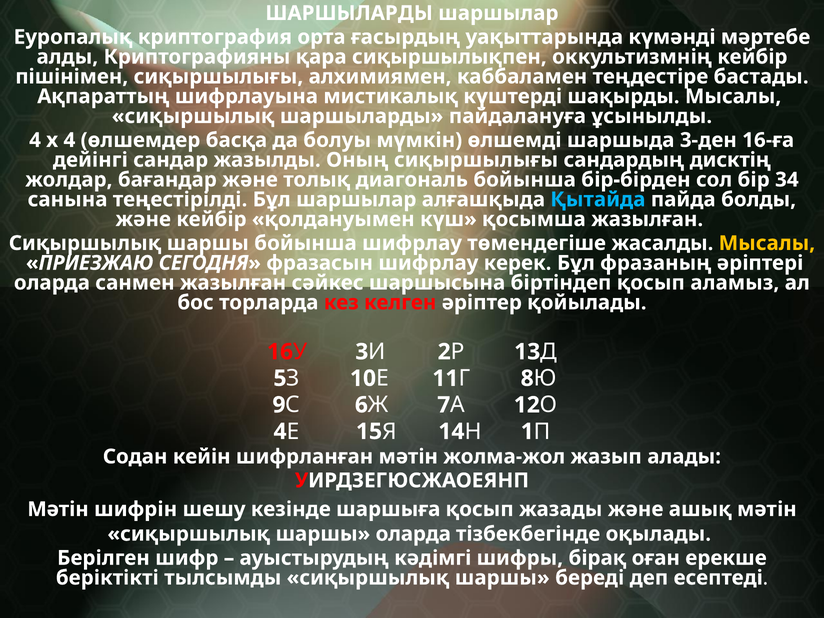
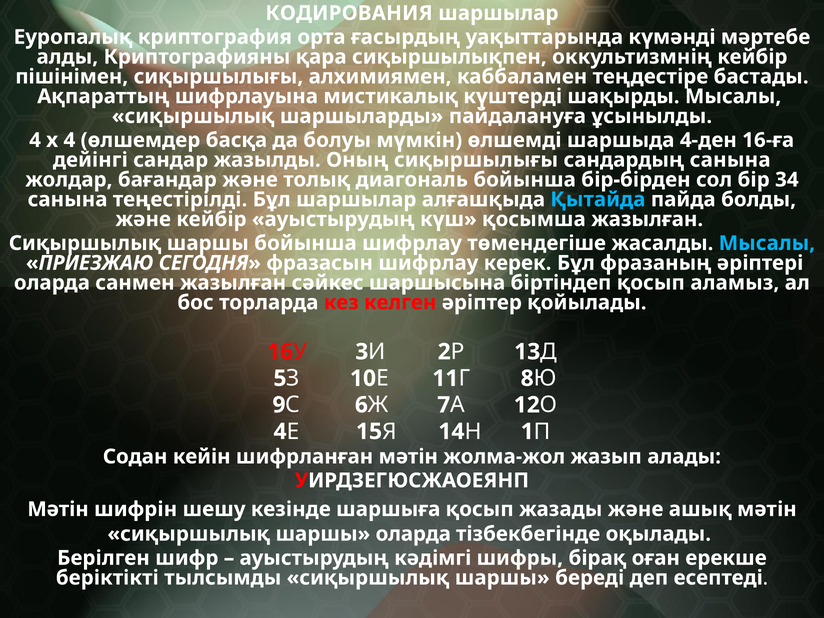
ШАРШЫЛАРДЫ at (349, 13): ШАРШЫЛАРДЫ -> КОДИРОВАНИЯ
3-ден: 3-ден -> 4-ден
сандардың дисктiң: дисктiң -> санына
кейбiр қолдануымен: қолдануымен -> ауыстырудың
Мысалы at (767, 243) colour: yellow -> light blue
